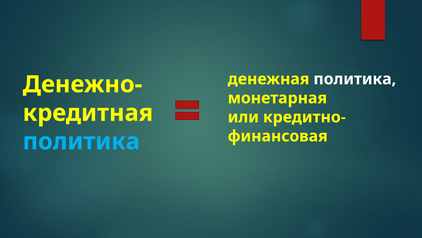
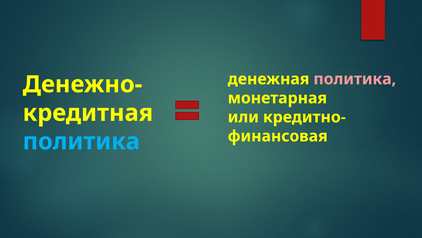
политика at (355, 79) colour: white -> pink
